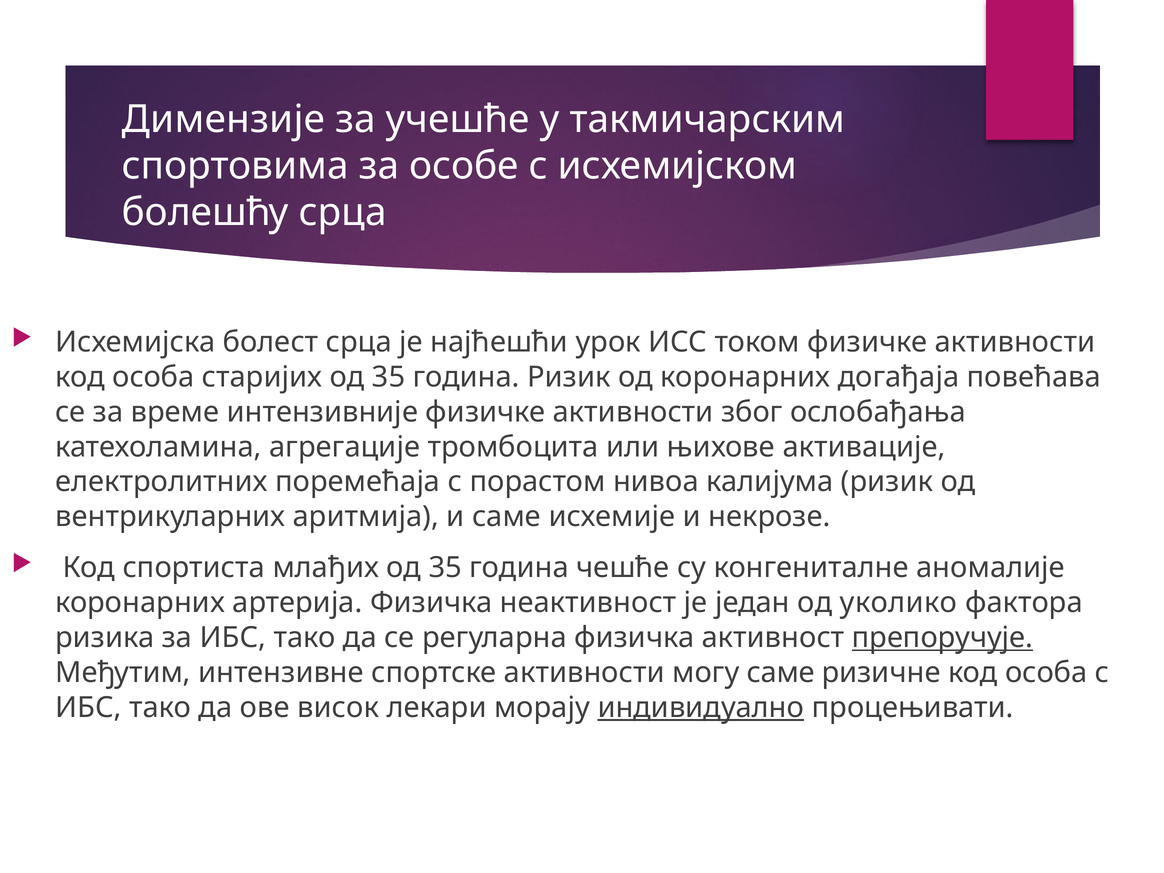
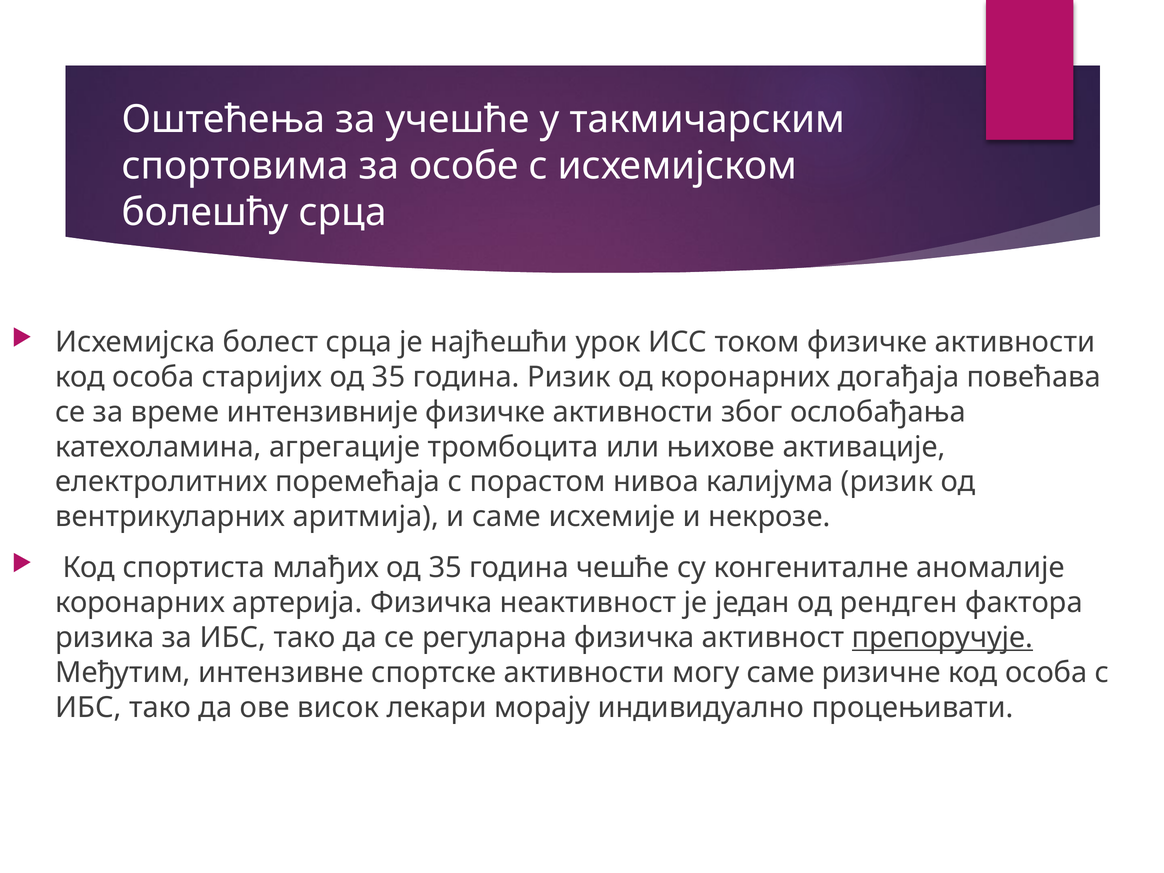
Димензије: Димензије -> Оштећења
уколико: уколико -> рендген
индивидуално underline: present -> none
